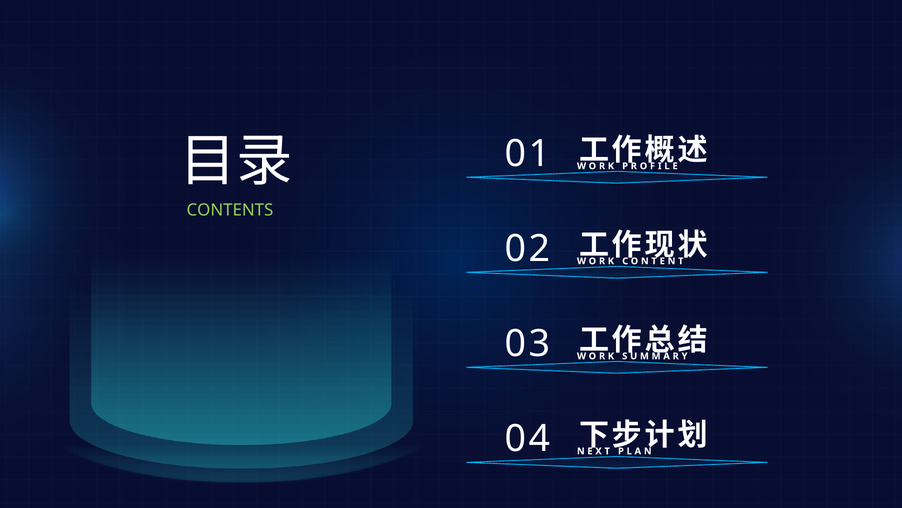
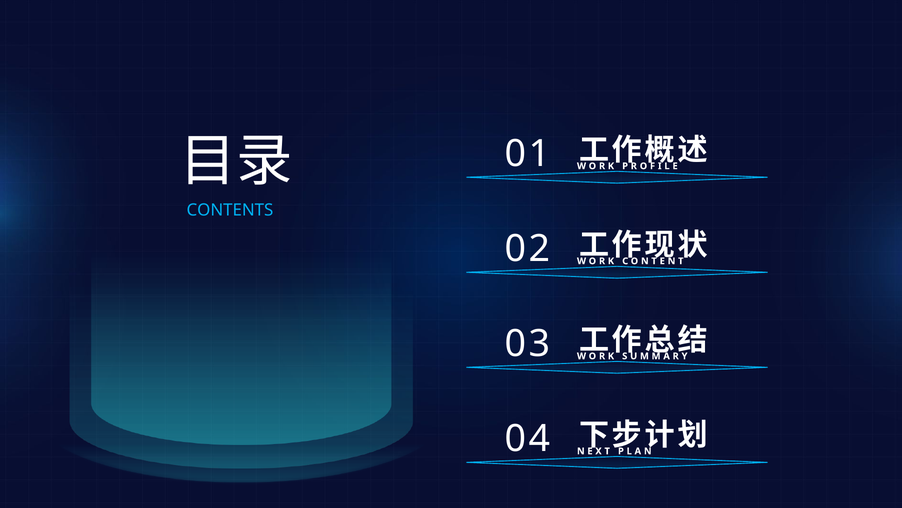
CONTENTS colour: light green -> light blue
